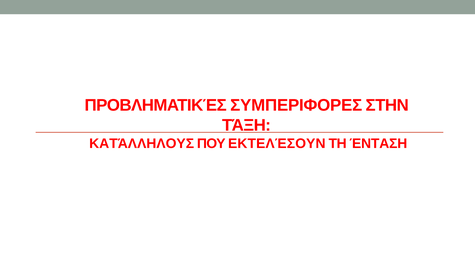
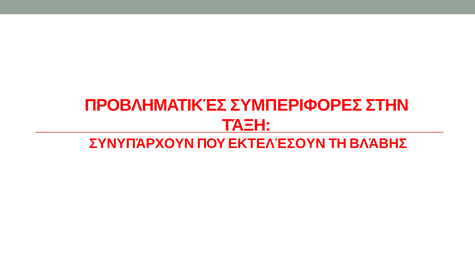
ΚΑΤΆΛΛΗΛΟΥΣ: ΚΑΤΆΛΛΗΛΟΥΣ -> ΣΥΝΥΠΆΡΧΟΥΝ
ΈΝΤΑΣΗ: ΈΝΤΑΣΗ -> ΒΛΆΒΗΣ
